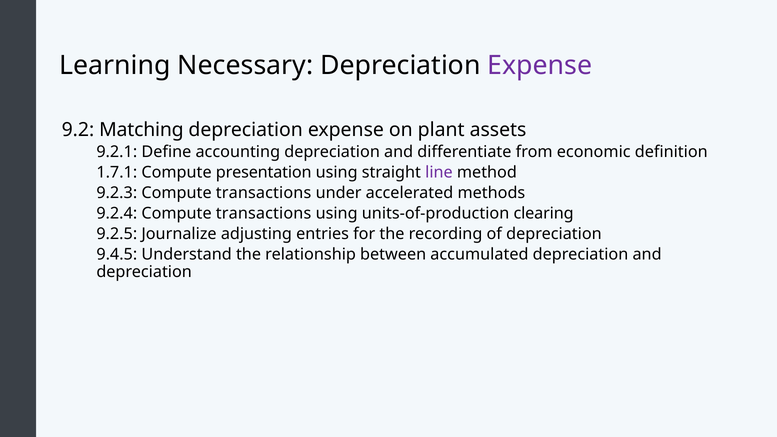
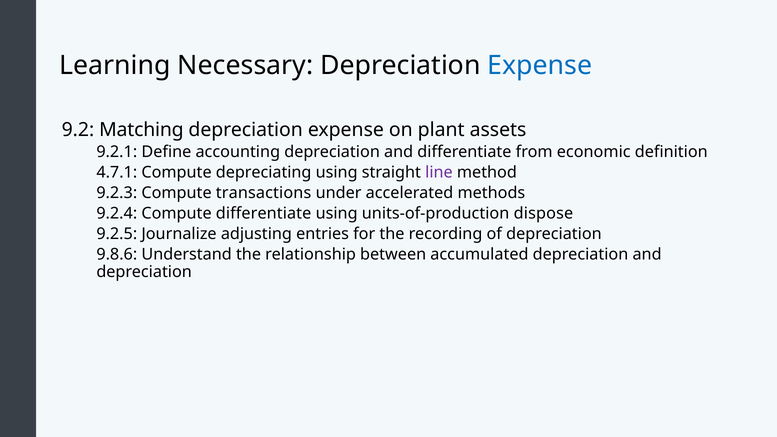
Expense at (540, 65) colour: purple -> blue
1.7.1: 1.7.1 -> 4.7.1
presentation: presentation -> depreciating
9.2.4 Compute transactions: transactions -> differentiate
clearing: clearing -> dispose
9.4.5: 9.4.5 -> 9.8.6
